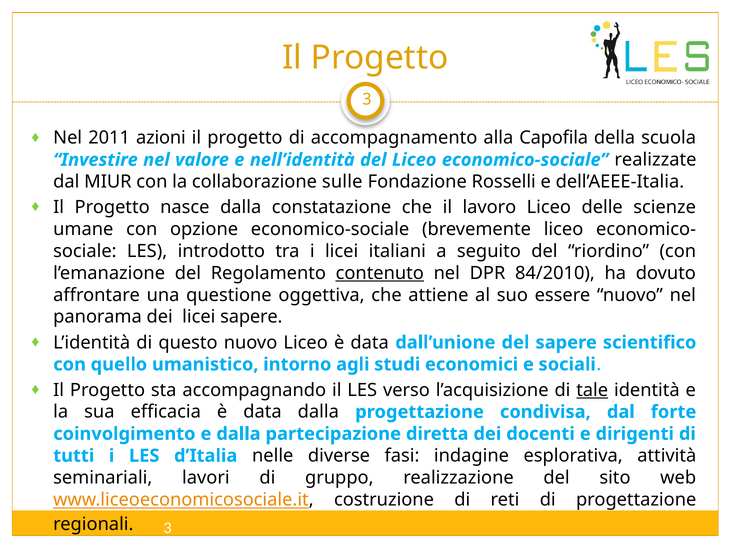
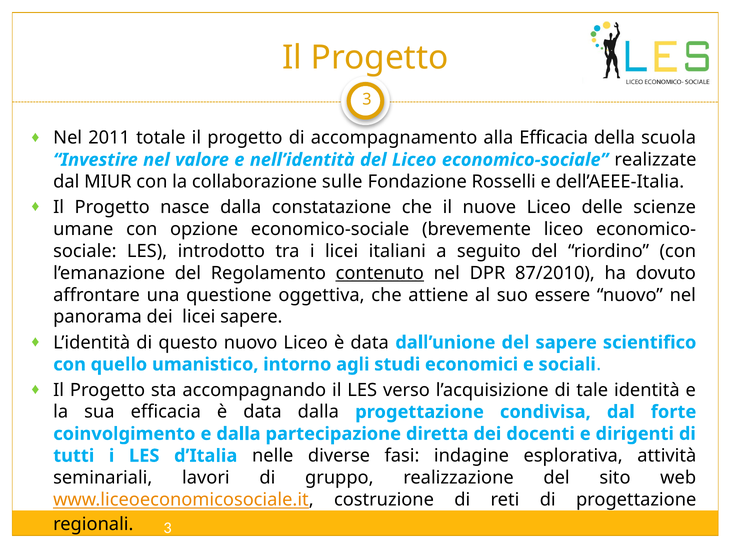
azioni: azioni -> totale
alla Capofila: Capofila -> Efficacia
lavoro: lavoro -> nuove
84/2010: 84/2010 -> 87/2010
tale underline: present -> none
